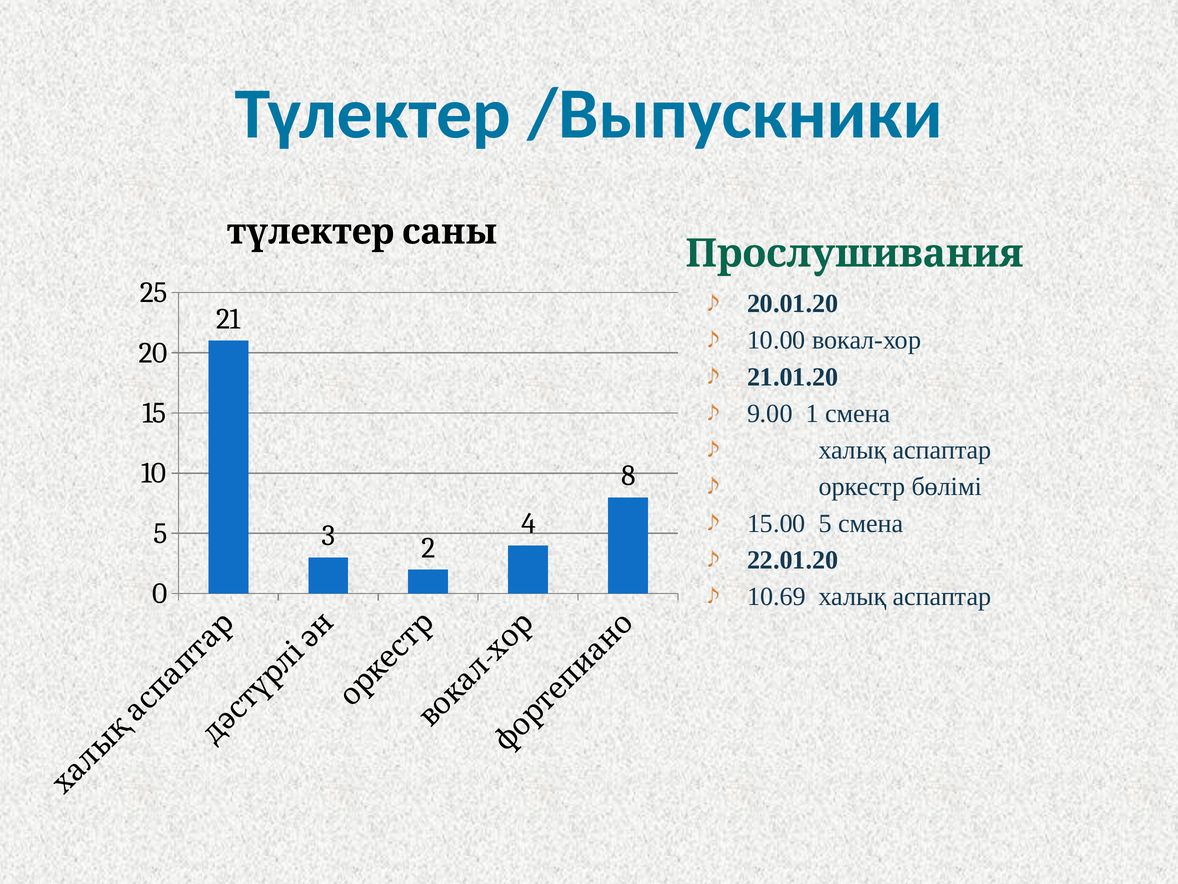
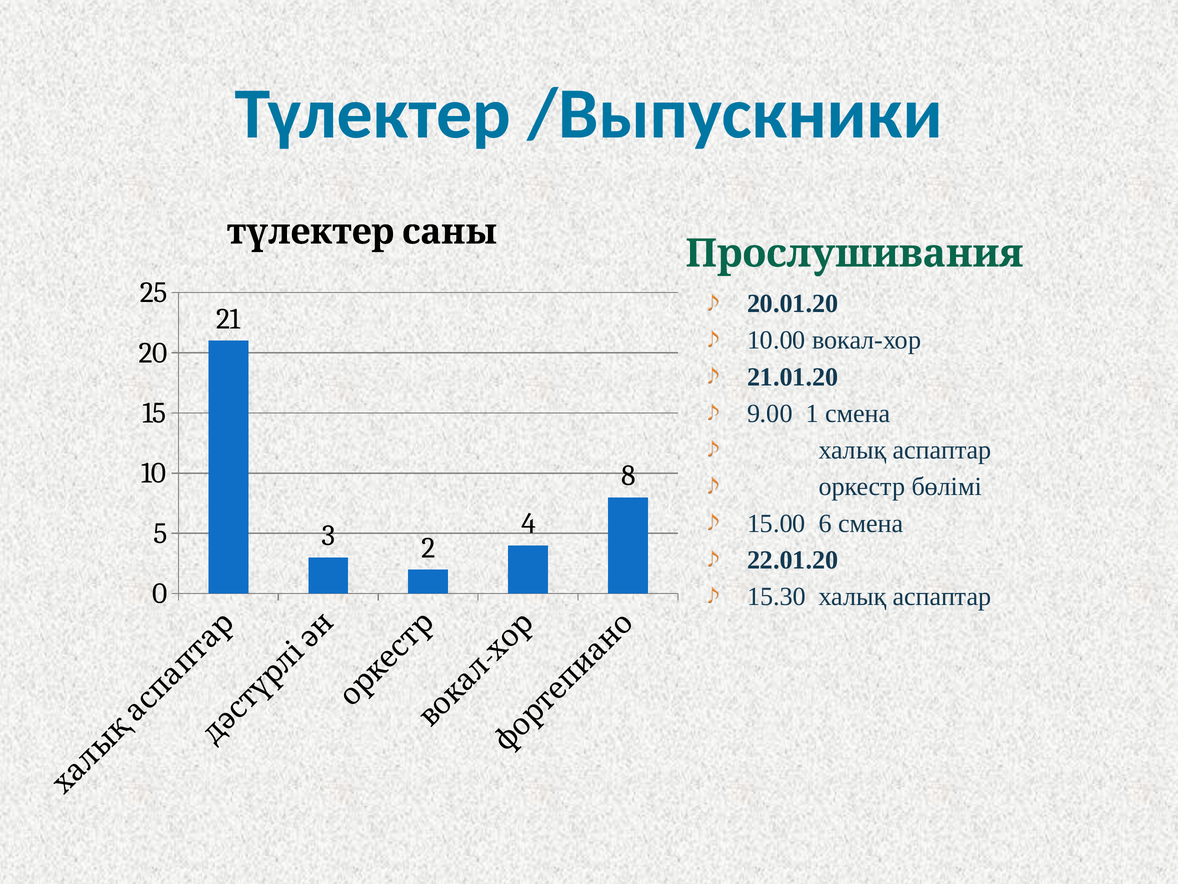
15.00 5: 5 -> 6
10.69: 10.69 -> 15.30
